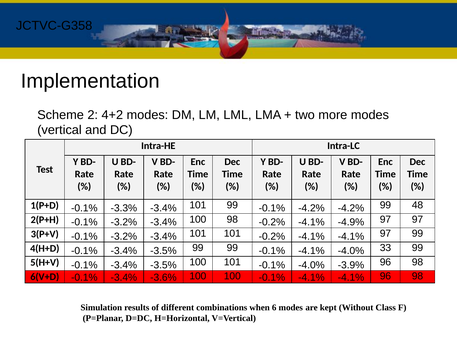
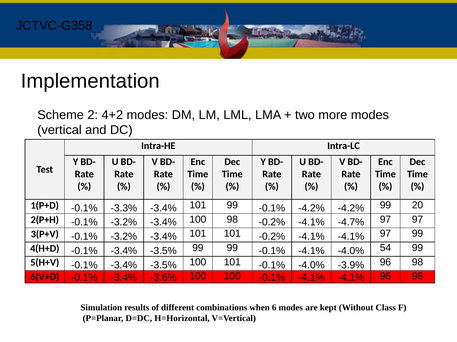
48: 48 -> 20
-4.9%: -4.9% -> -4.7%
33: 33 -> 54
